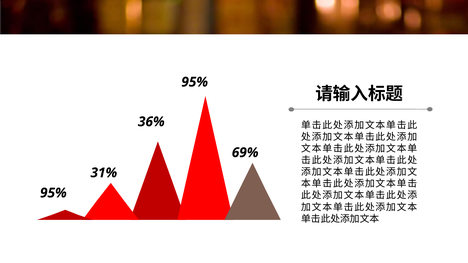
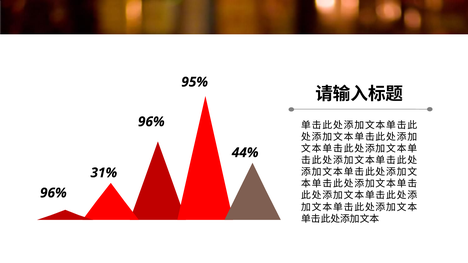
36% at (151, 122): 36% -> 96%
69%: 69% -> 44%
95% at (53, 193): 95% -> 96%
